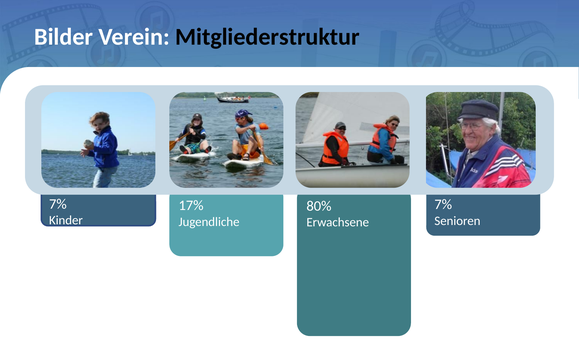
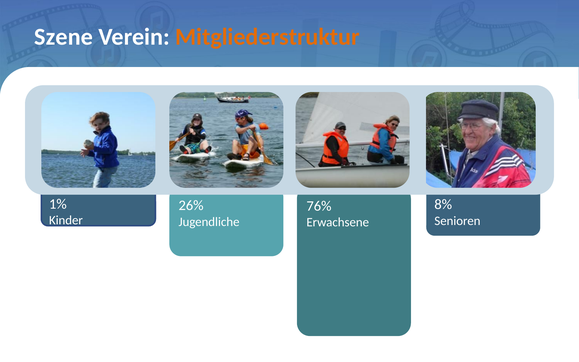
Bilder: Bilder -> Szene
Mitgliederstruktur colour: black -> orange
7% at (58, 204): 7% -> 1%
7% at (443, 204): 7% -> 8%
17%: 17% -> 26%
80%: 80% -> 76%
